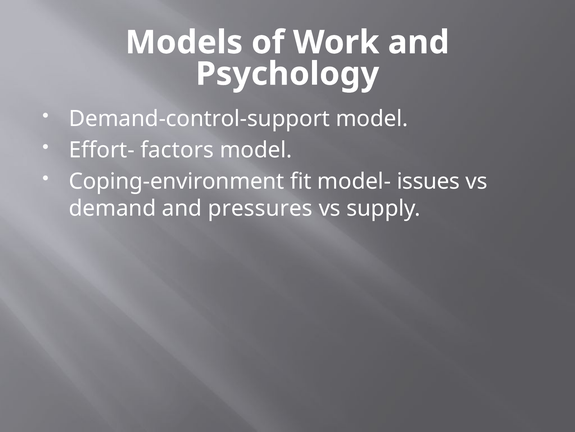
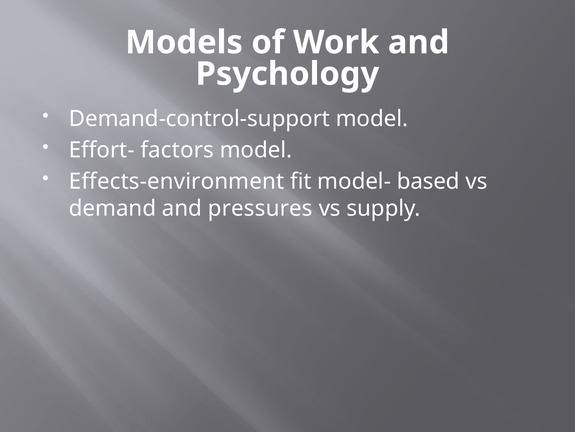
Coping-environment: Coping-environment -> Effects-environment
issues: issues -> based
